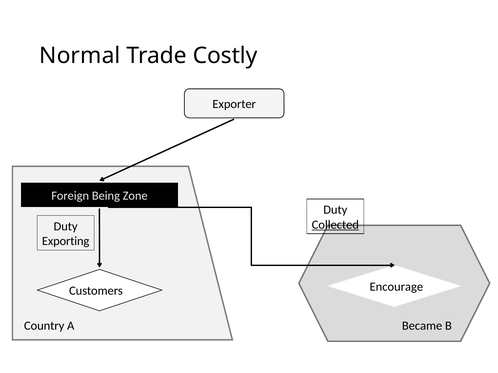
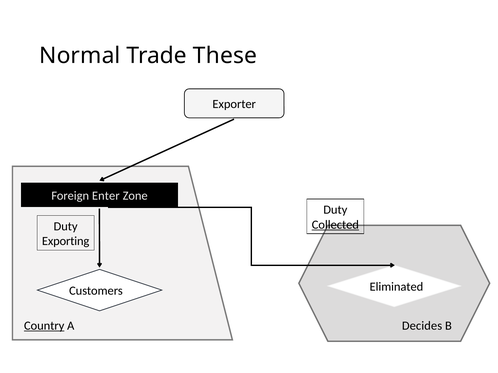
Costly: Costly -> These
Being: Being -> Enter
Encourage: Encourage -> Eliminated
Country underline: none -> present
Became: Became -> Decides
